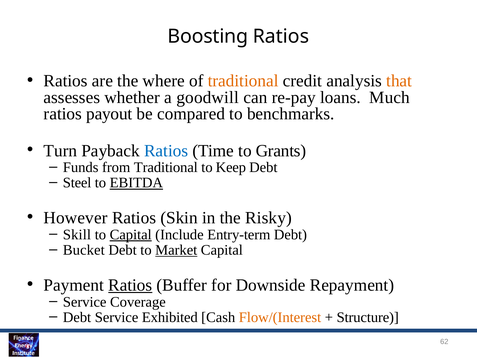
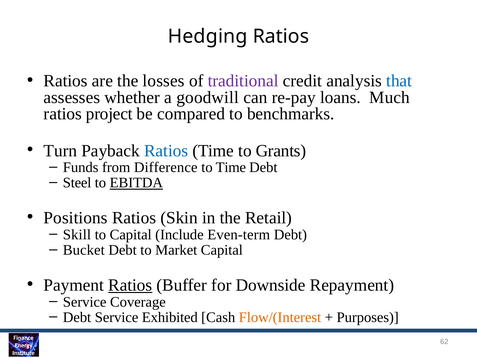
Boosting: Boosting -> Hedging
where: where -> losses
traditional at (243, 81) colour: orange -> purple
that colour: orange -> blue
payout: payout -> project
from Traditional: Traditional -> Difference
to Keep: Keep -> Time
However: However -> Positions
Risky: Risky -> Retail
Capital at (131, 234) underline: present -> none
Entry-term: Entry-term -> Even-term
Market underline: present -> none
Structure: Structure -> Purposes
